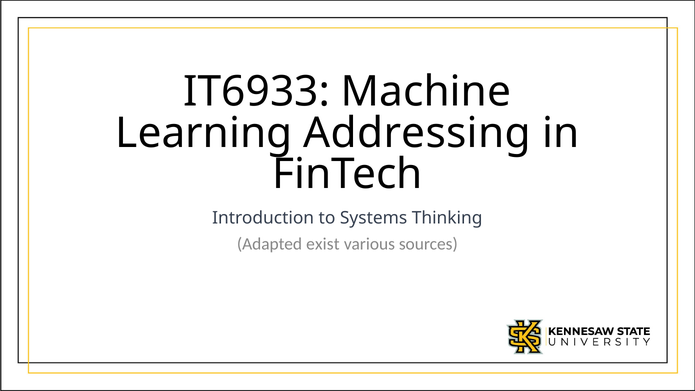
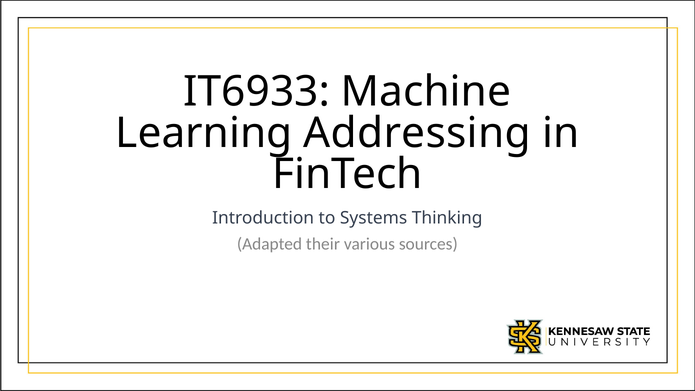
exist: exist -> their
